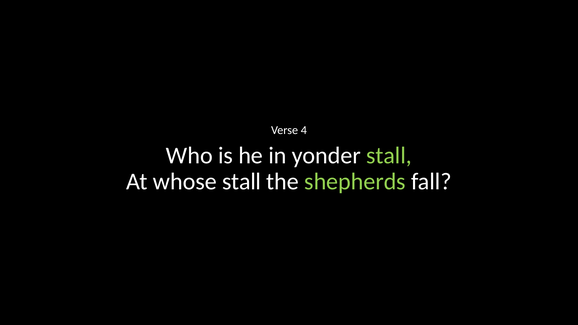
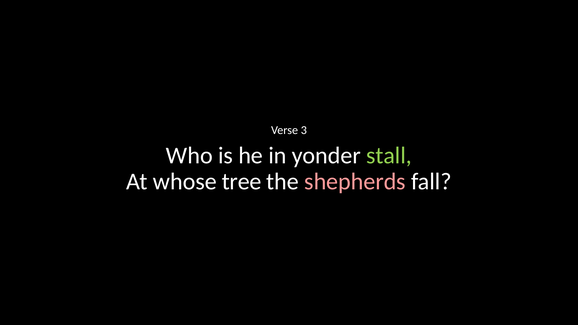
4: 4 -> 3
whose stall: stall -> tree
shepherds colour: light green -> pink
